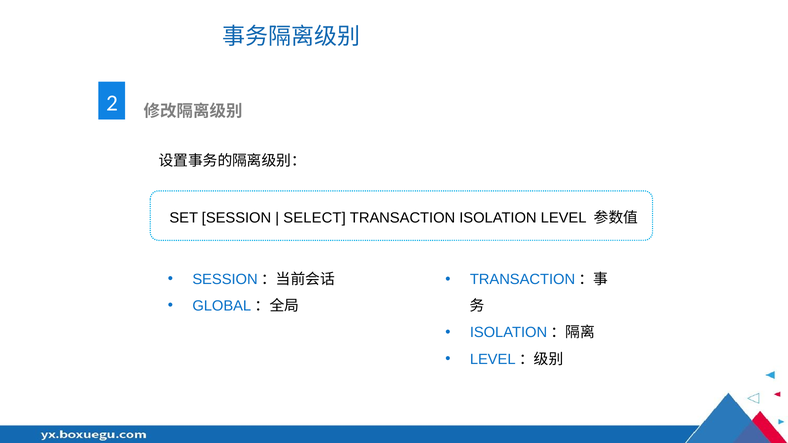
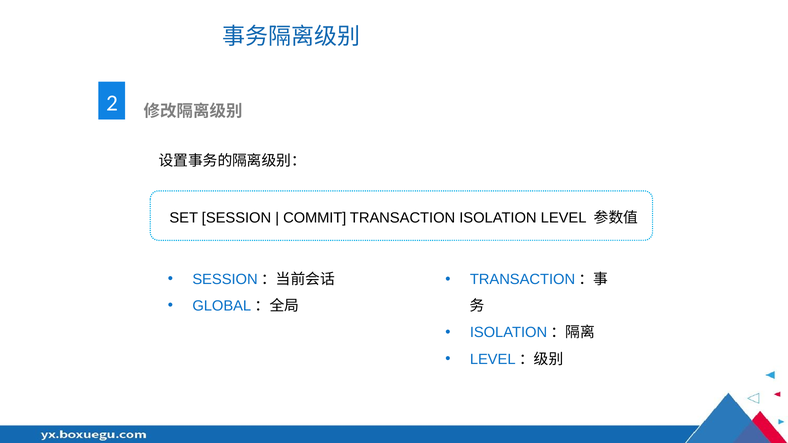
SELECT: SELECT -> COMMIT
